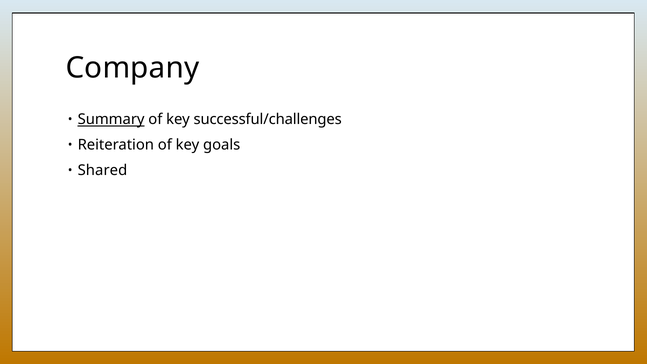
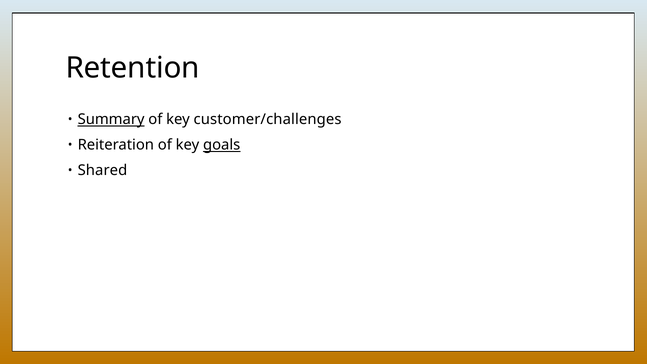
Company: Company -> Retention
successful/challenges: successful/challenges -> customer/challenges
goals underline: none -> present
